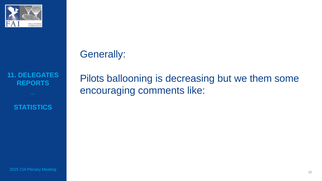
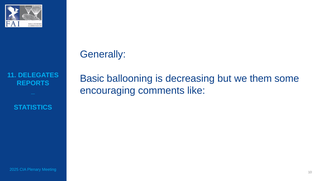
Pilots: Pilots -> Basic
